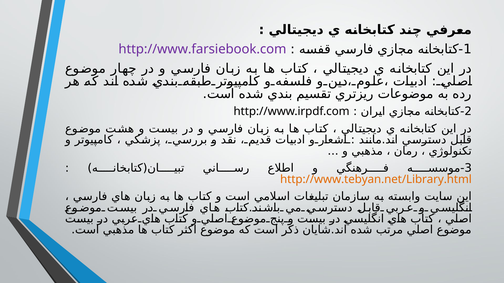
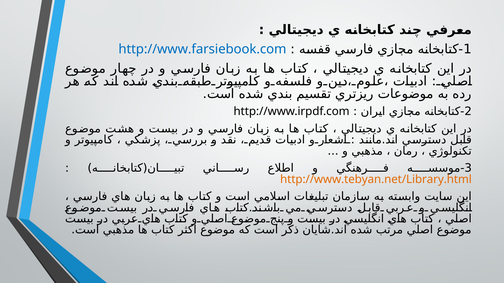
http://www.farsiebook.com colour: purple -> blue
